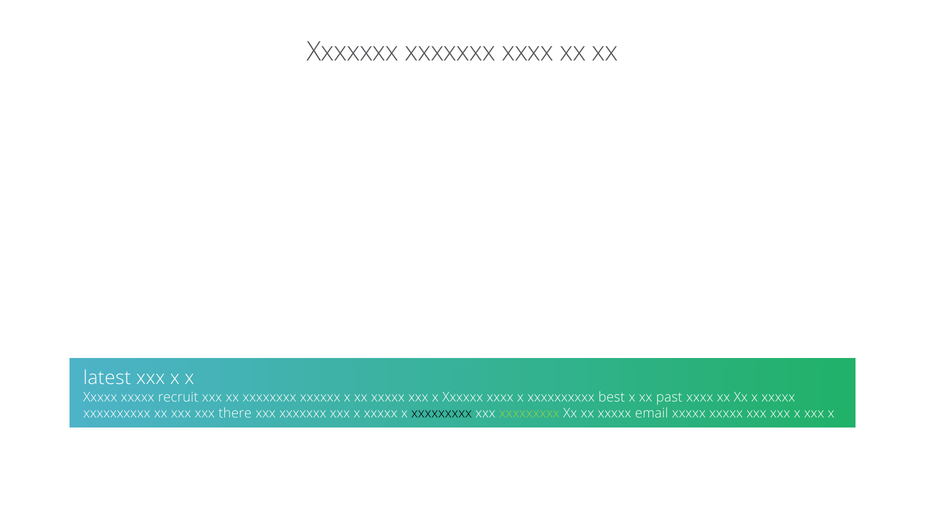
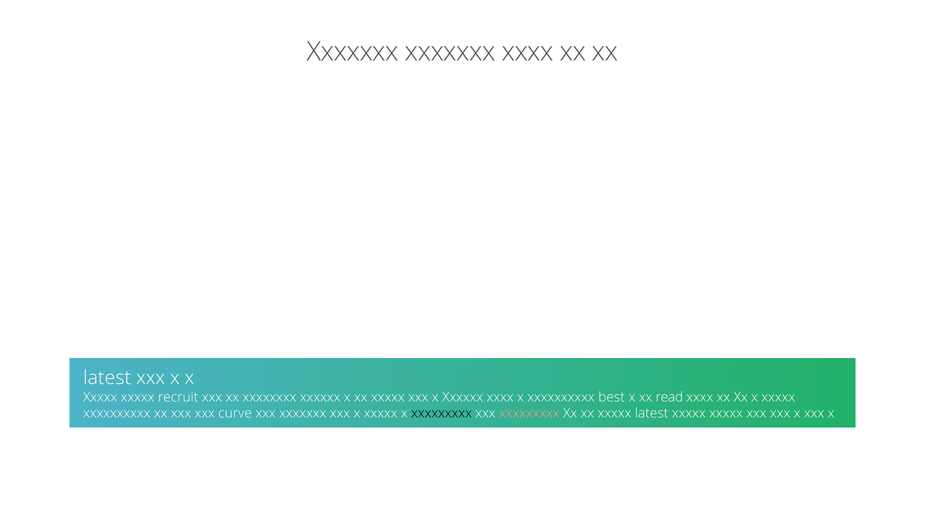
past: past -> read
there: there -> curve
xxxxxxxxx at (529, 414) colour: light green -> pink
xxxxx email: email -> latest
